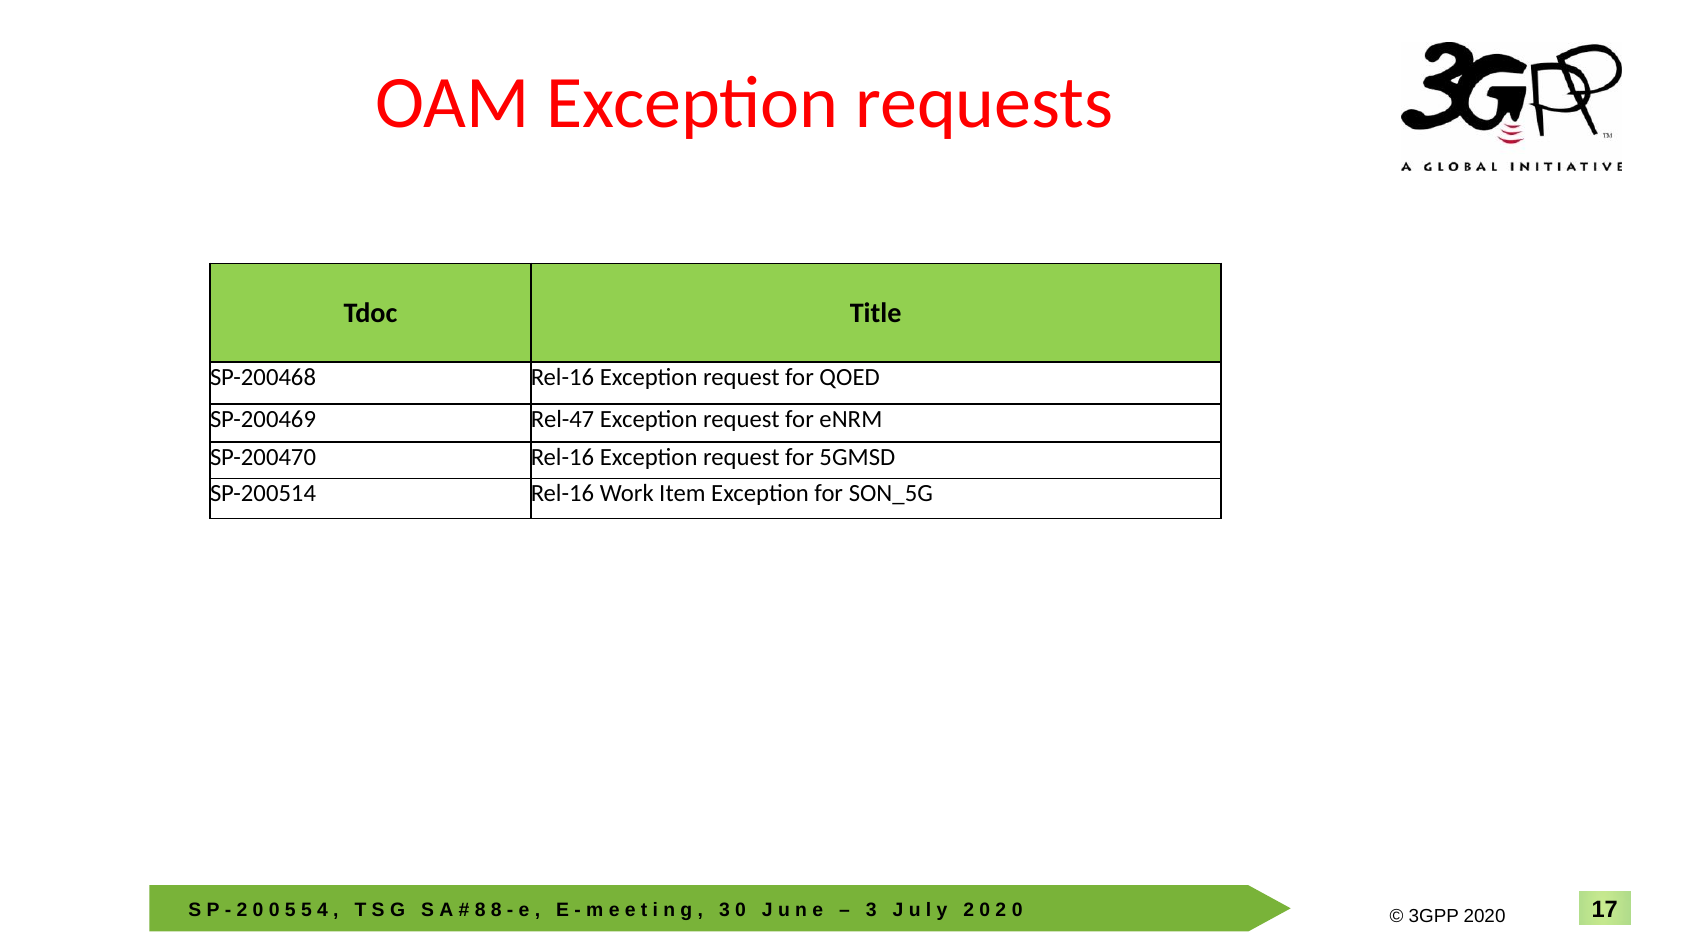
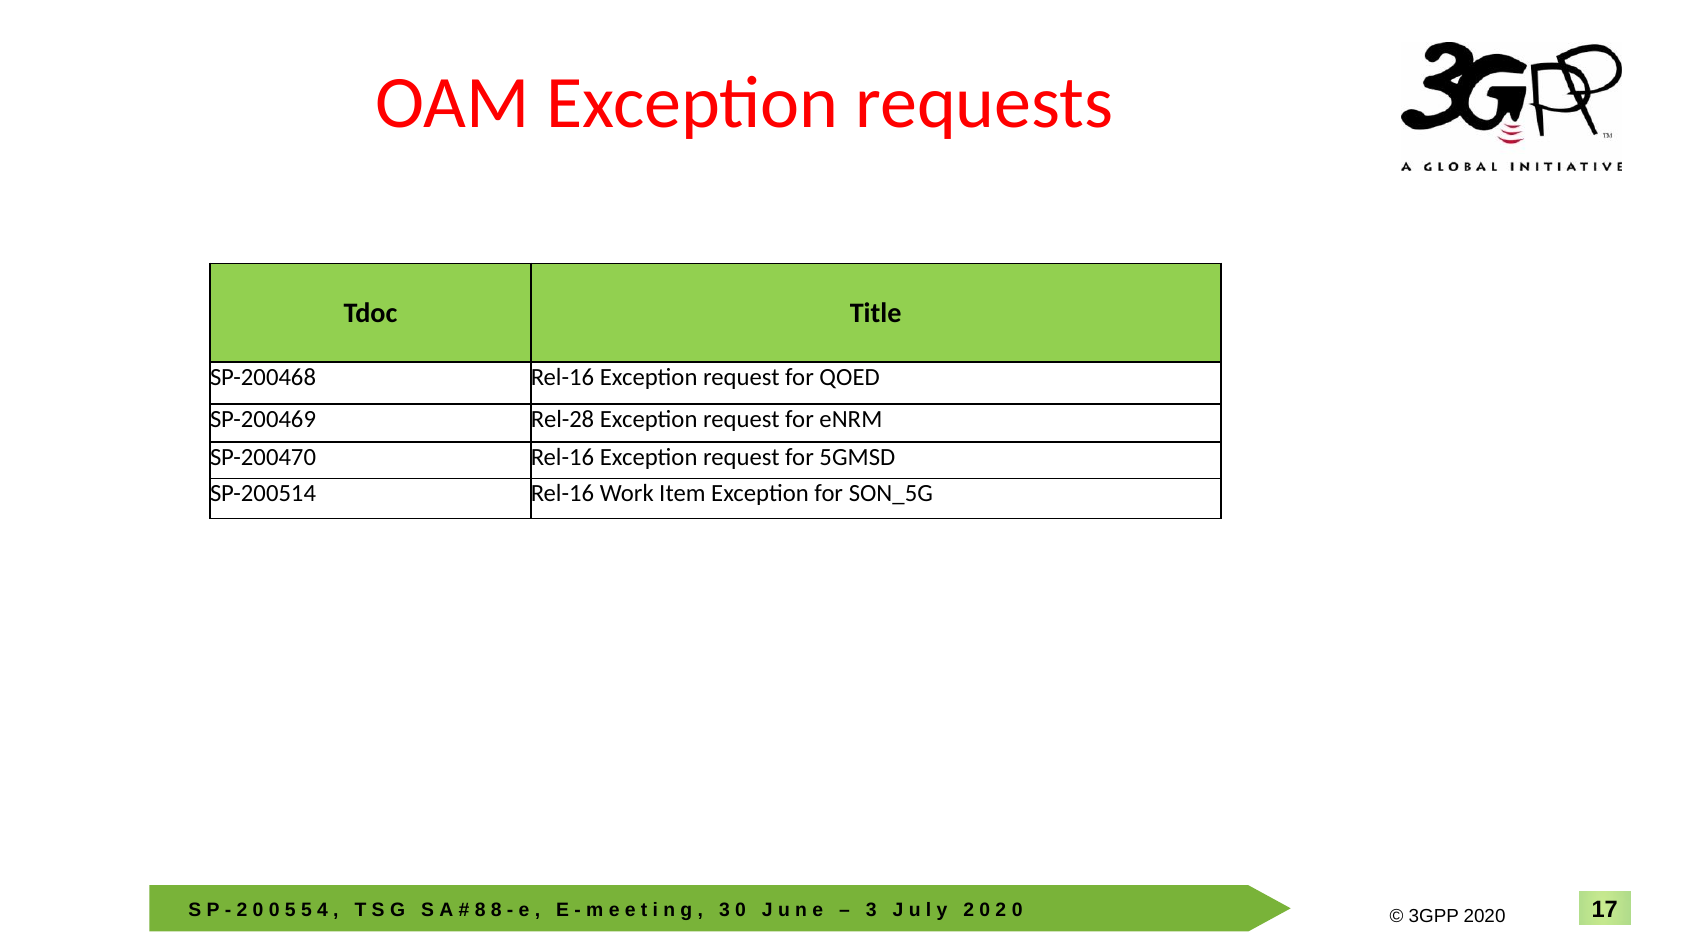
Rel-47: Rel-47 -> Rel-28
